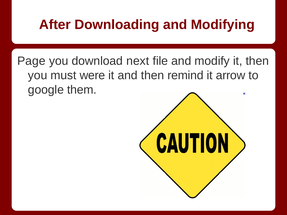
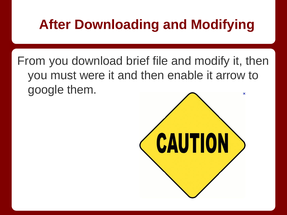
Page: Page -> From
next: next -> brief
remind: remind -> enable
